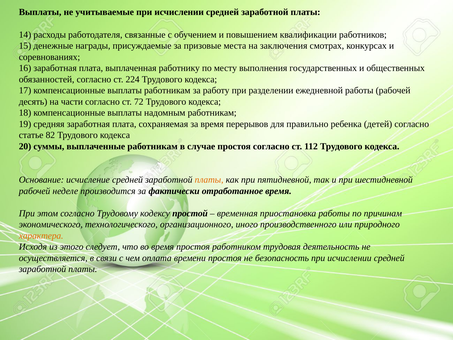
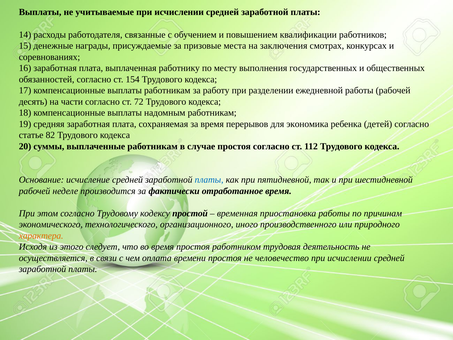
224: 224 -> 154
правильно: правильно -> экономика
платы at (209, 180) colour: orange -> blue
безопасность: безопасность -> человечество
